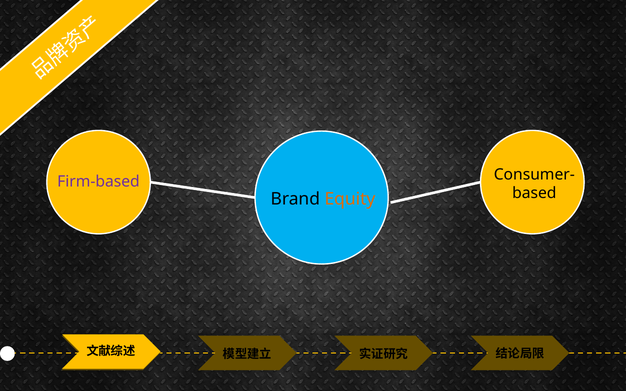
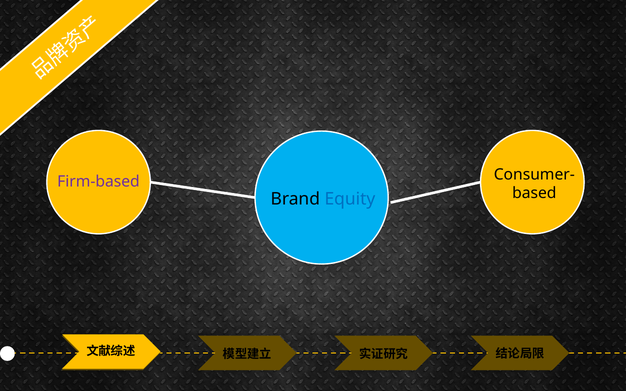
Equity colour: orange -> blue
